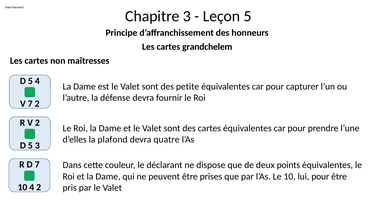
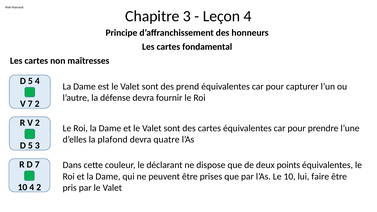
Leçon 5: 5 -> 4
grandchelem: grandchelem -> fondamental
petite: petite -> prend
lui pour: pour -> faire
